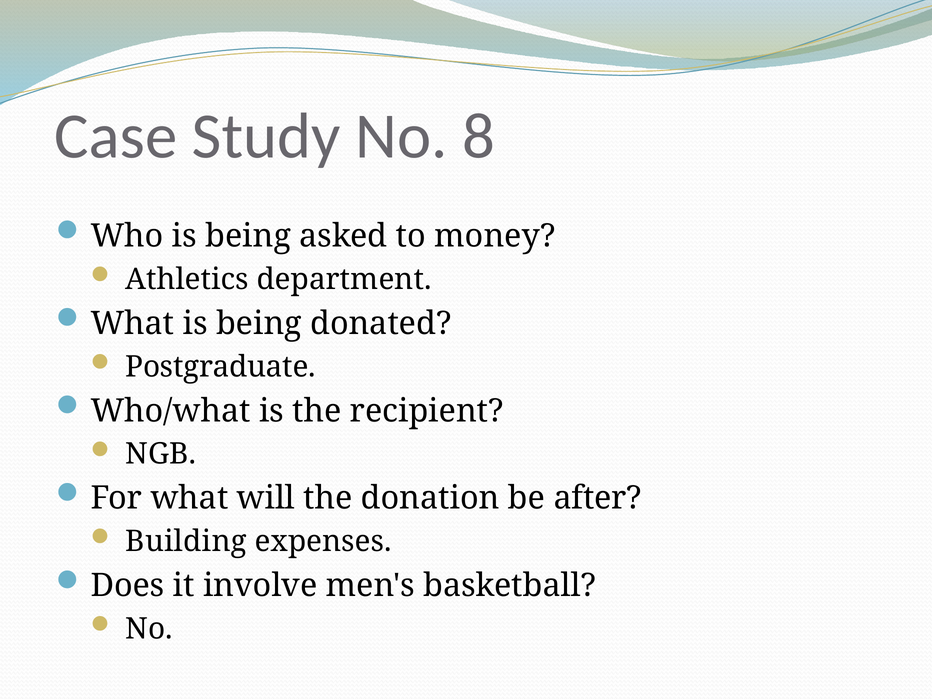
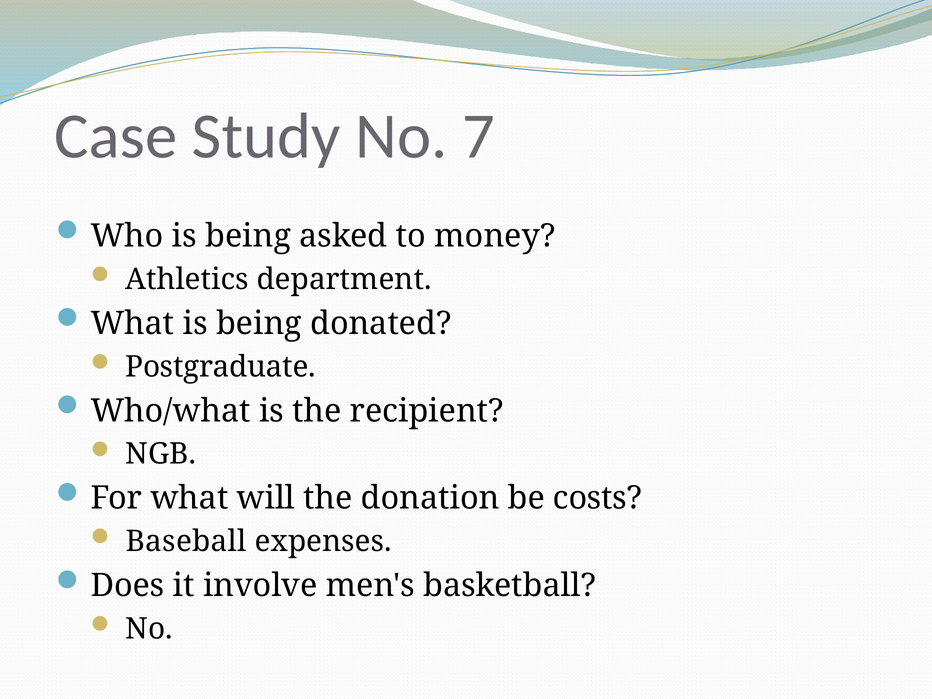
8: 8 -> 7
after: after -> costs
Building: Building -> Baseball
